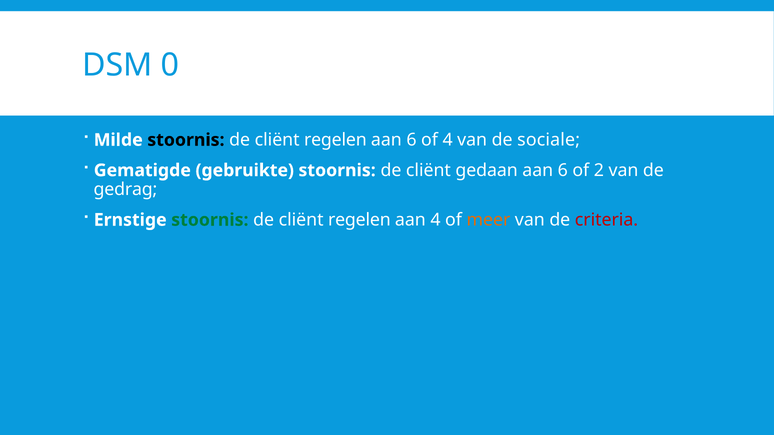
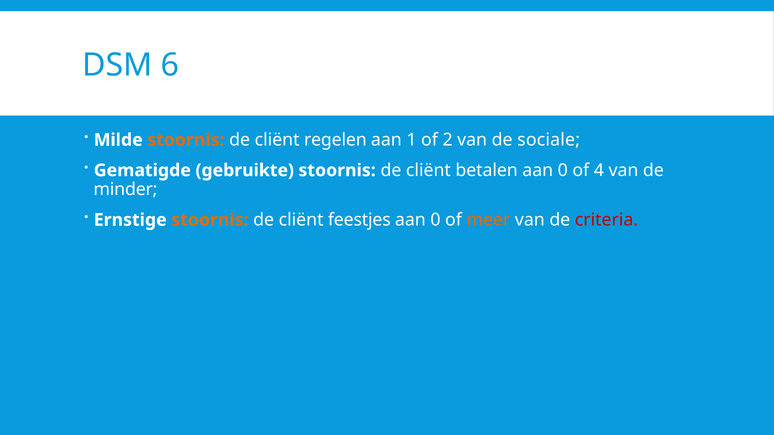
0: 0 -> 6
stoornis at (186, 140) colour: black -> orange
6 at (411, 140): 6 -> 1
of 4: 4 -> 2
gedaan: gedaan -> betalen
6 at (563, 171): 6 -> 0
2: 2 -> 4
gedrag: gedrag -> minder
stoornis at (210, 220) colour: green -> orange
regelen at (359, 220): regelen -> feestjes
4 at (435, 220): 4 -> 0
